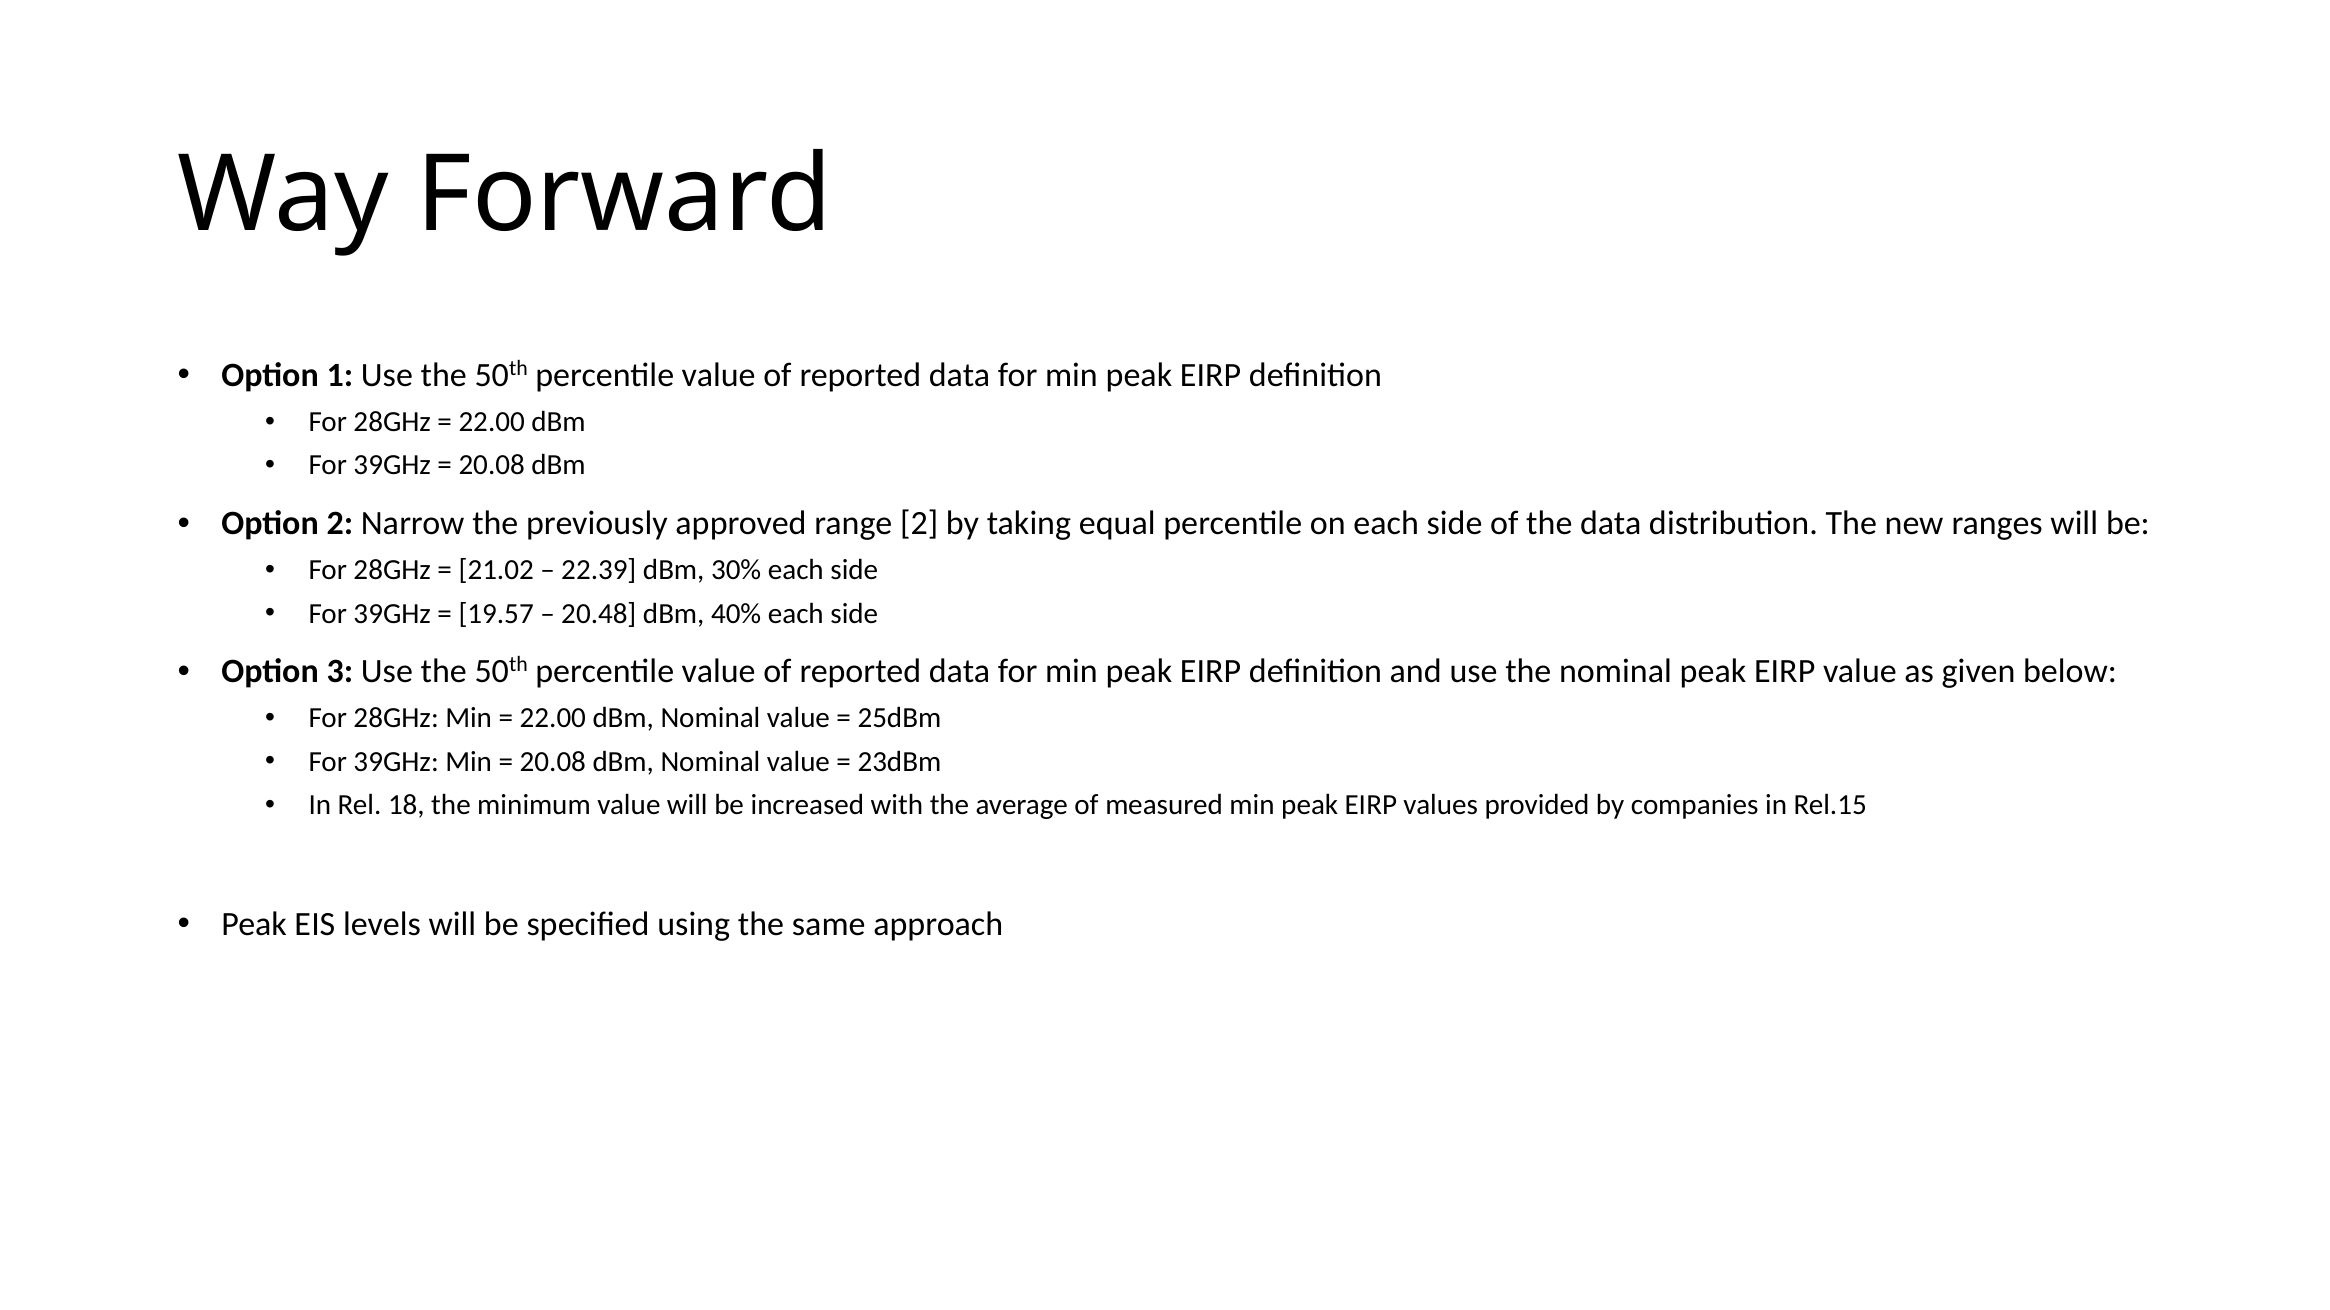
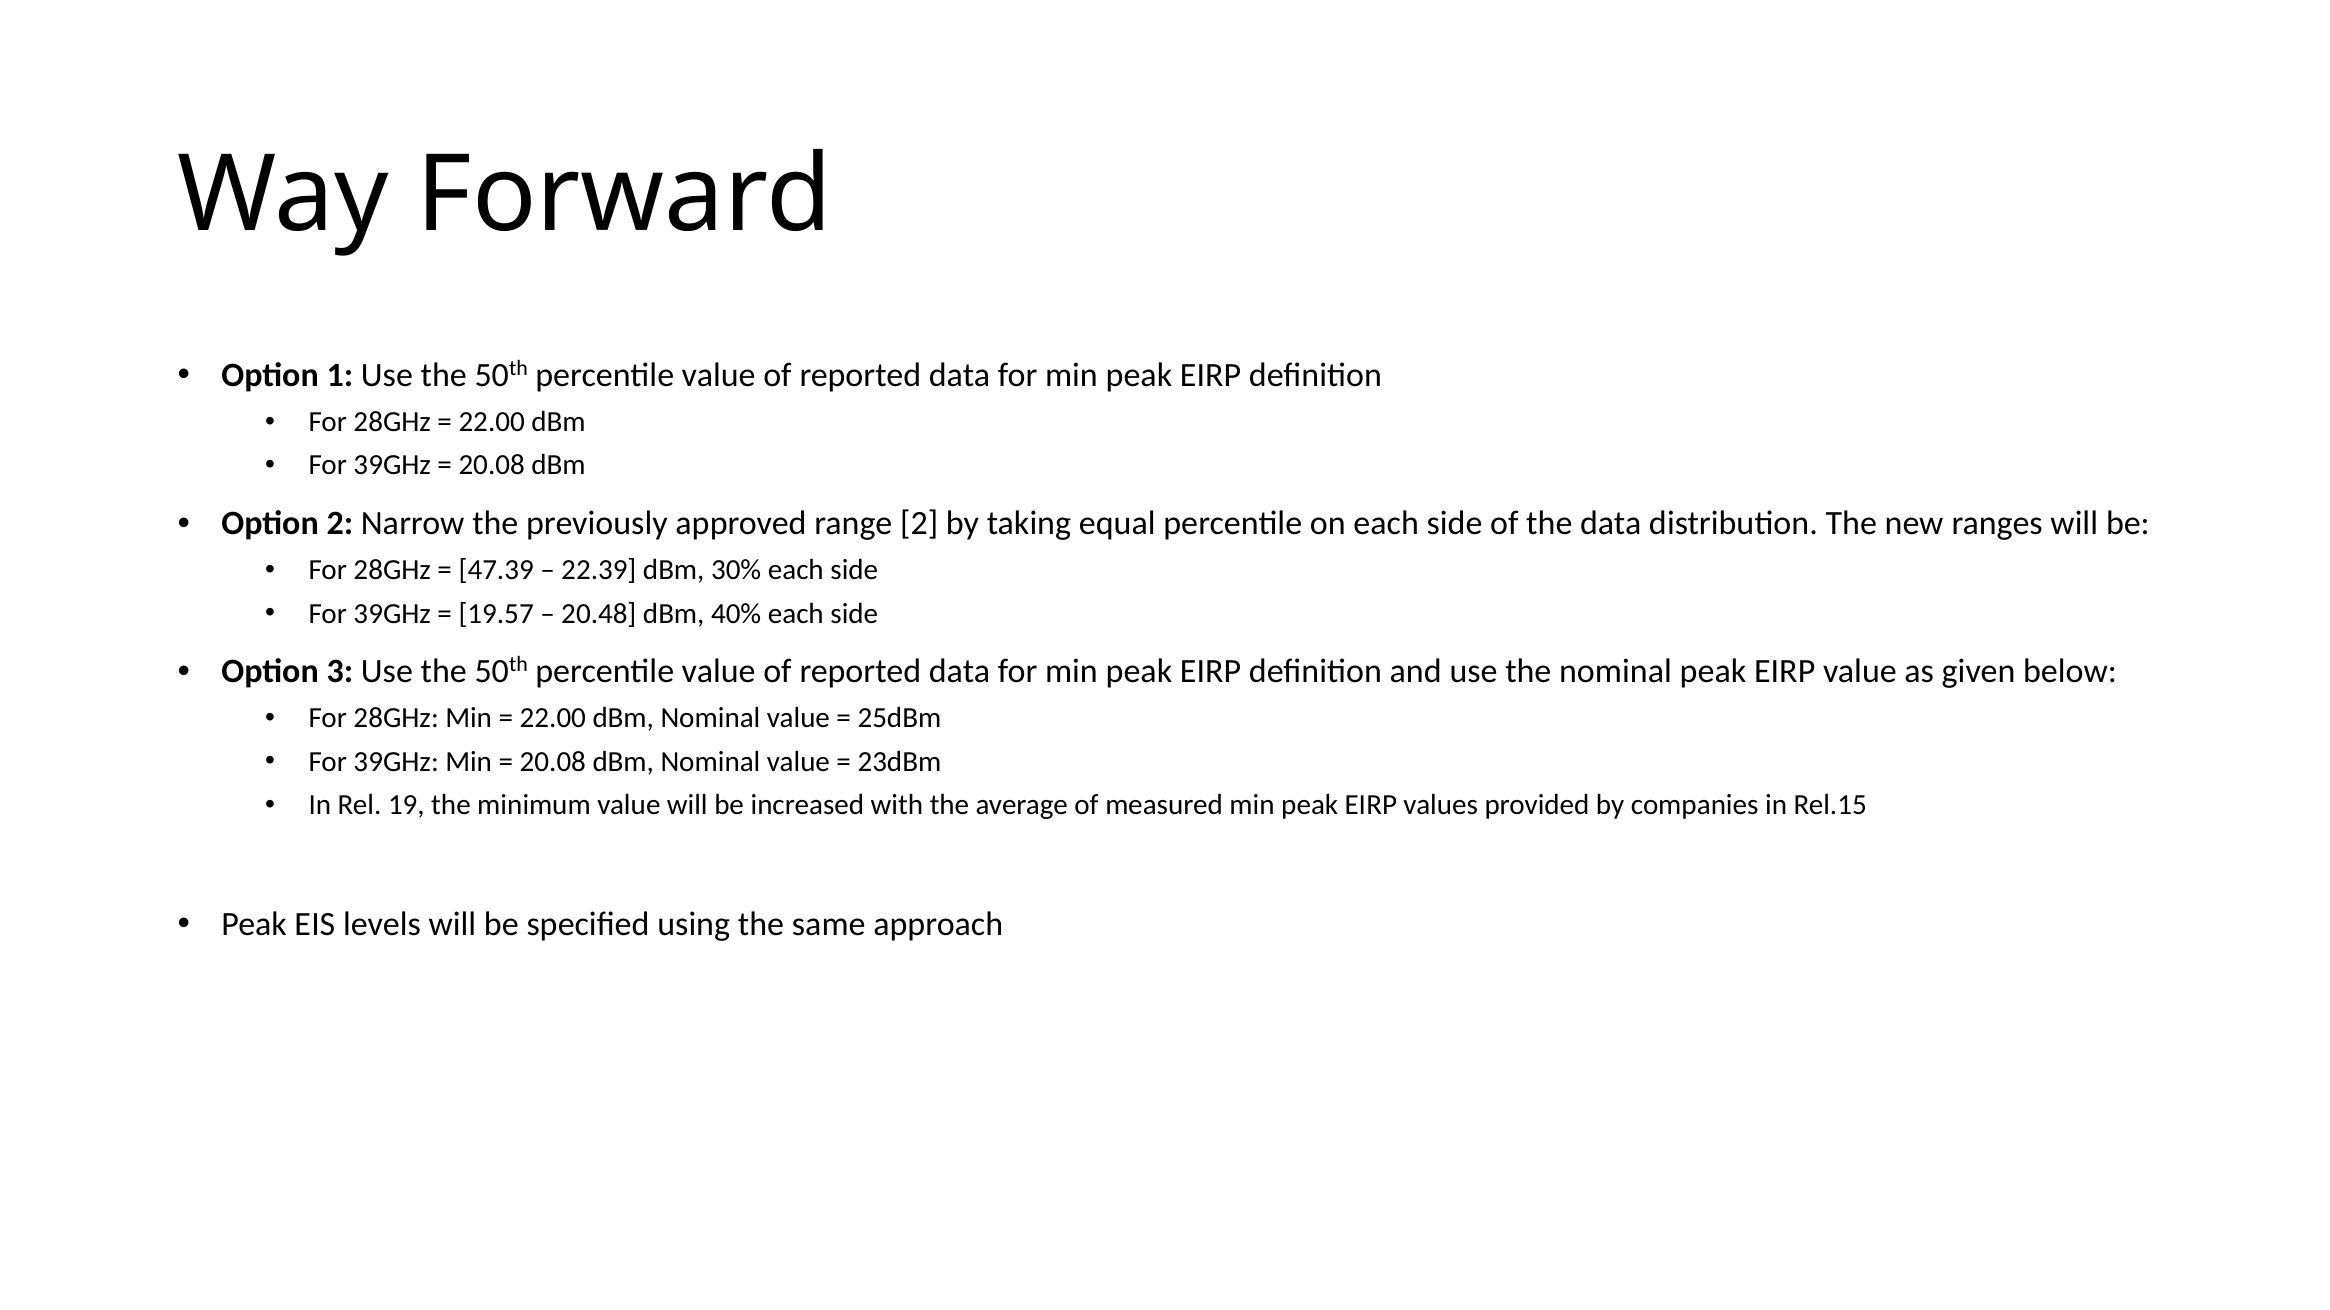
21.02: 21.02 -> 47.39
18: 18 -> 19
